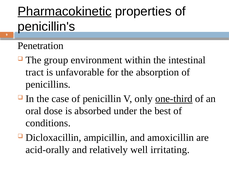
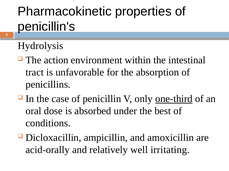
Pharmacokinetic underline: present -> none
Penetration: Penetration -> Hydrolysis
group: group -> action
